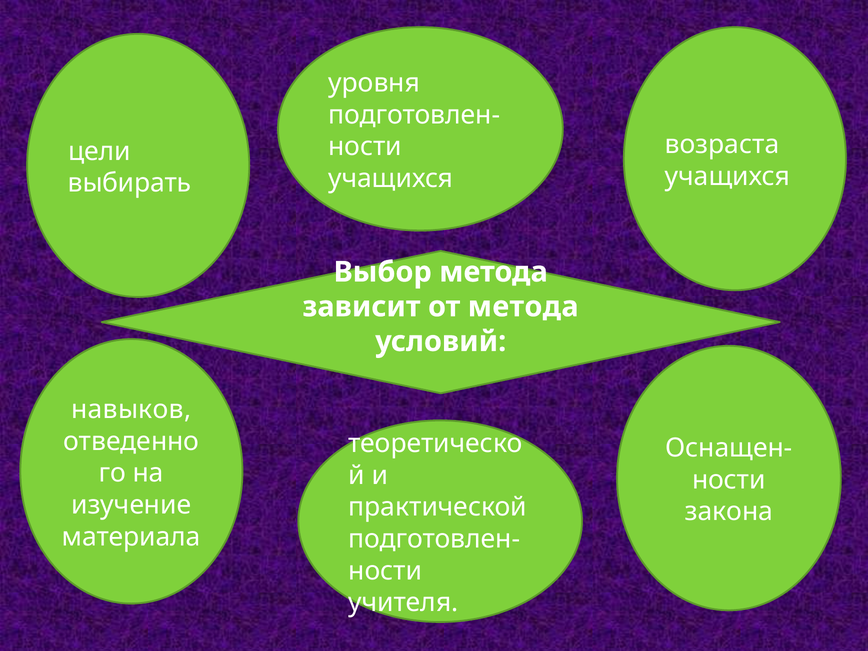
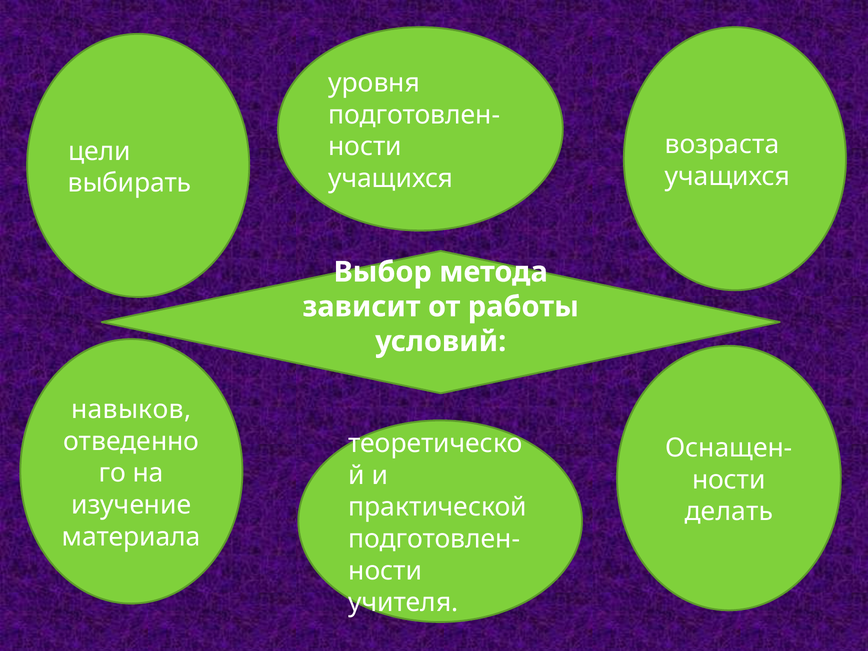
от метода: метода -> работы
закона: закона -> делать
